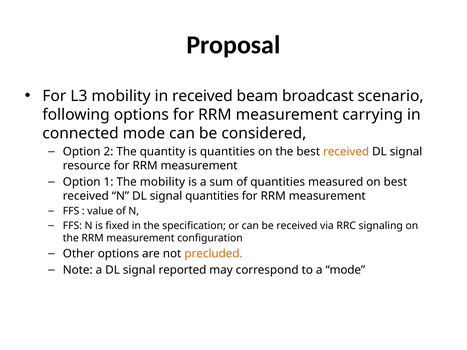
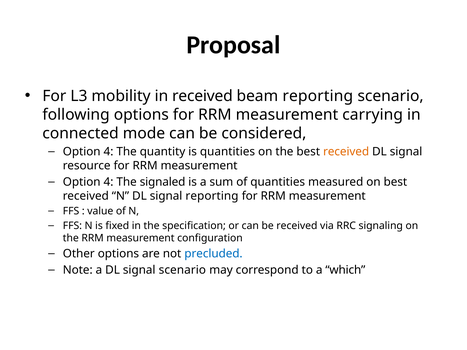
beam broadcast: broadcast -> reporting
2 at (108, 152): 2 -> 4
1 at (108, 182): 1 -> 4
The mobility: mobility -> signaled
signal quantities: quantities -> reporting
precluded colour: orange -> blue
signal reported: reported -> scenario
a mode: mode -> which
